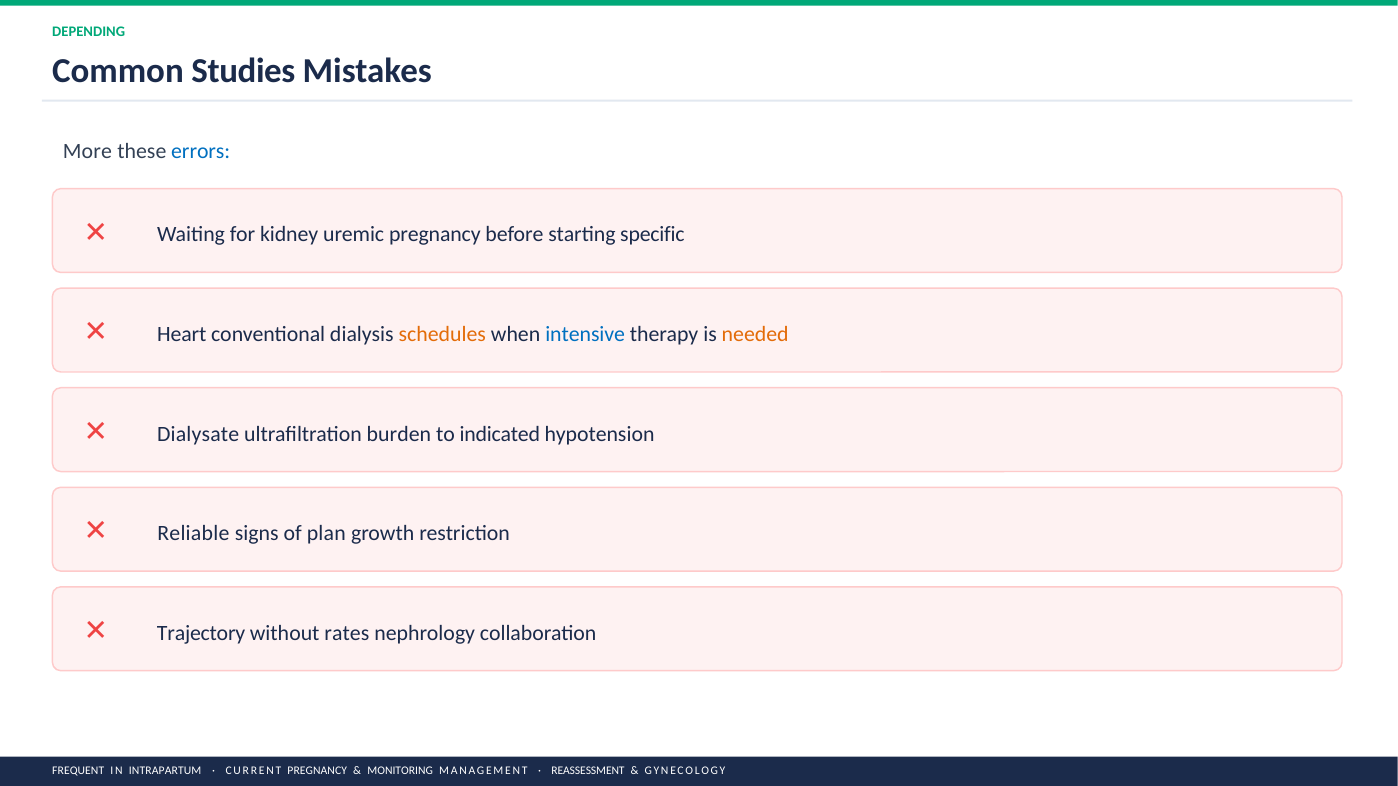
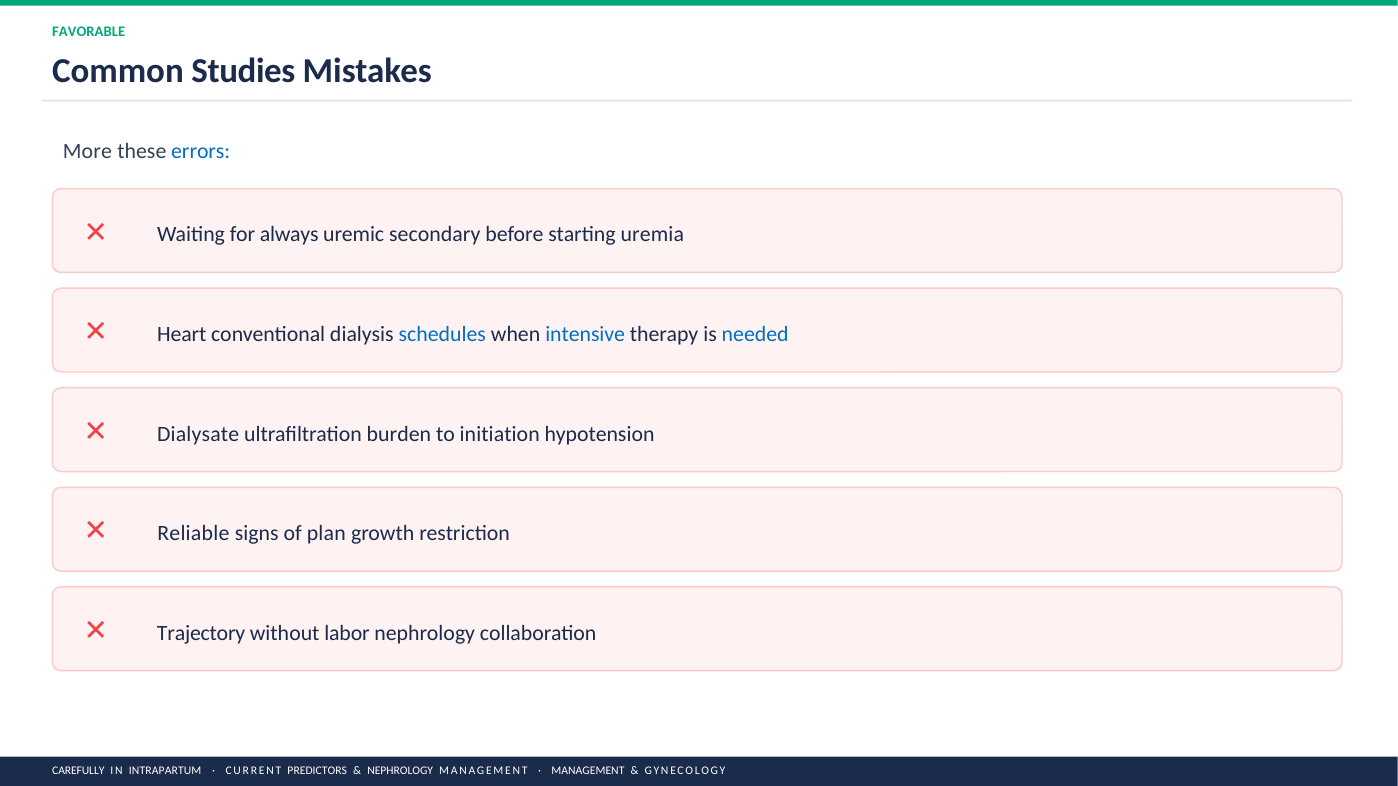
DEPENDING: DEPENDING -> FAVORABLE
kidney: kidney -> always
uremic pregnancy: pregnancy -> secondary
specific: specific -> uremia
schedules colour: orange -> blue
needed colour: orange -> blue
indicated: indicated -> initiation
rates: rates -> labor
FREQUENT: FREQUENT -> CAREFULLY
CURRENT PREGNANCY: PREGNANCY -> PREDICTORS
MONITORING at (400, 771): MONITORING -> NEPHROLOGY
REASSESSMENT at (588, 771): REASSESSMENT -> MANAGEMENT
